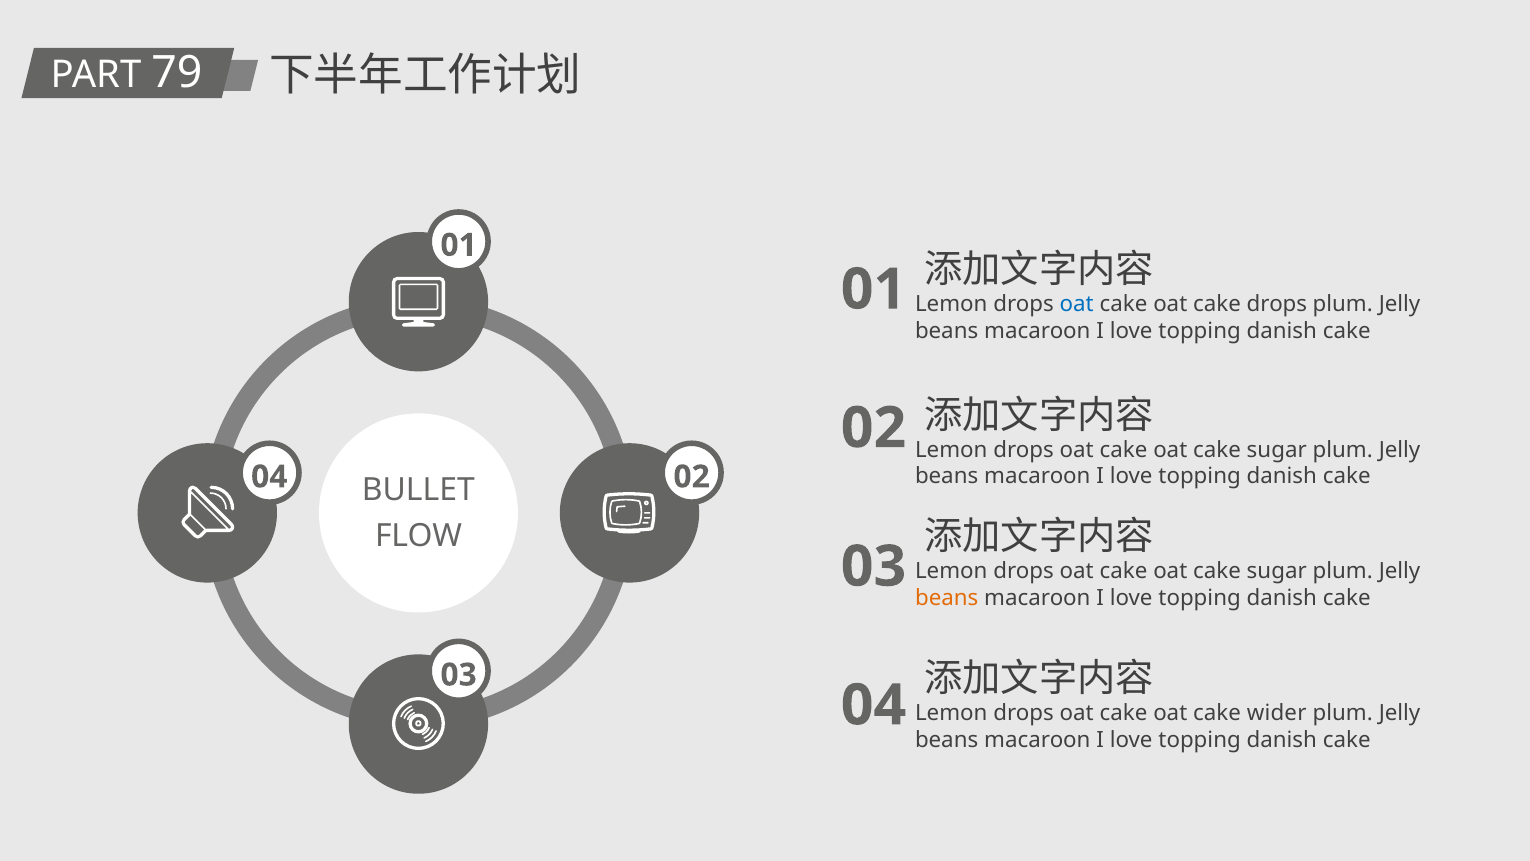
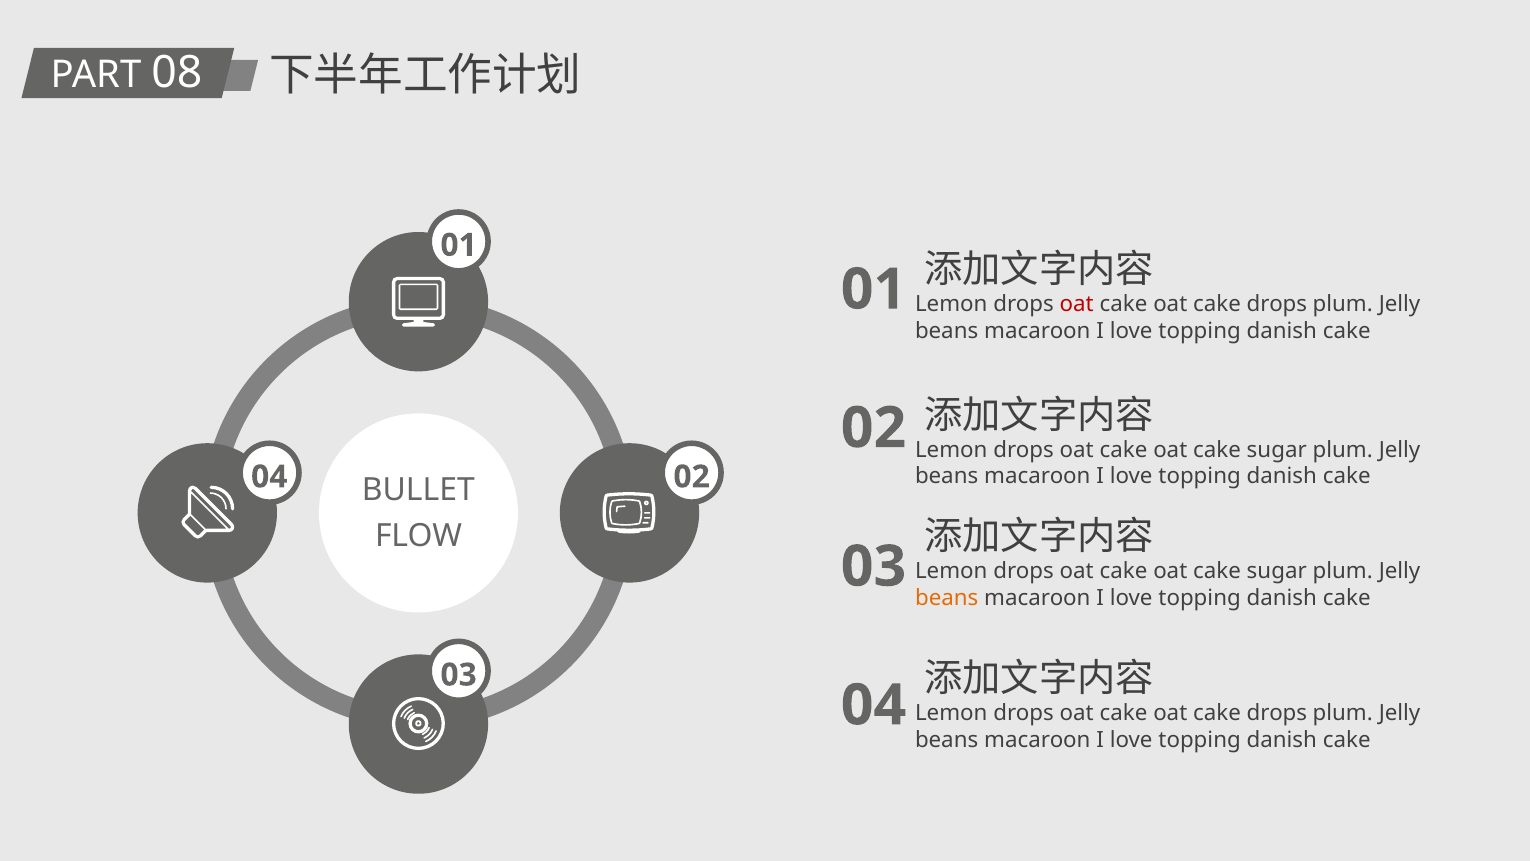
79: 79 -> 08
oat at (1077, 304) colour: blue -> red
wider at (1277, 713): wider -> drops
